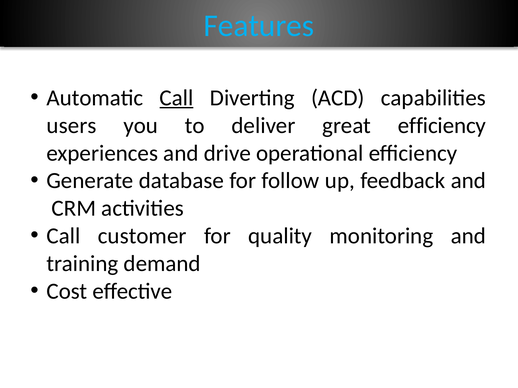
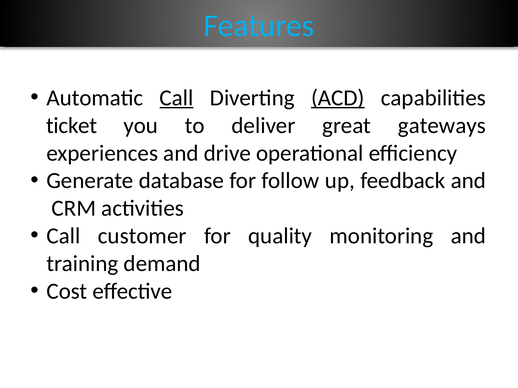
ACD underline: none -> present
users: users -> ticket
great efficiency: efficiency -> gateways
